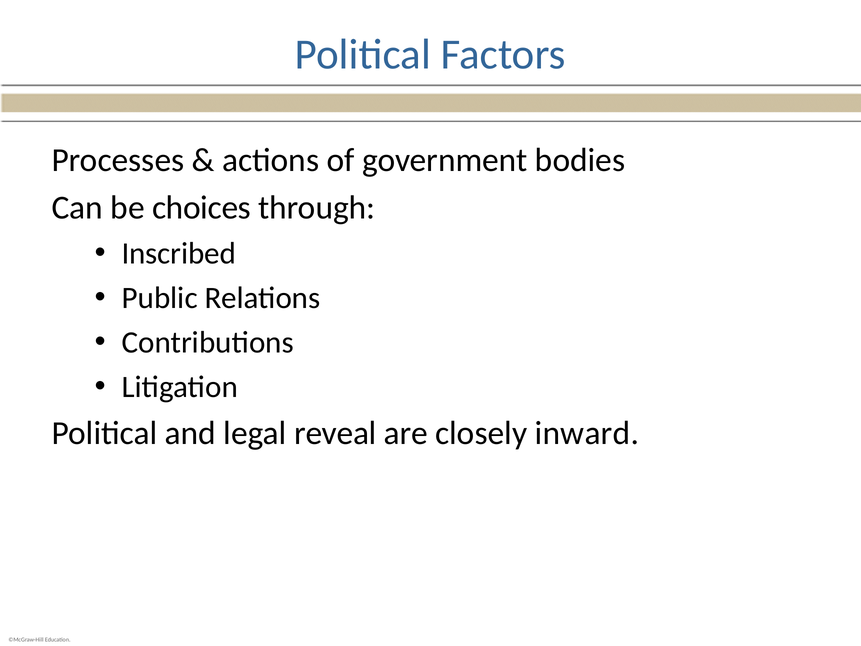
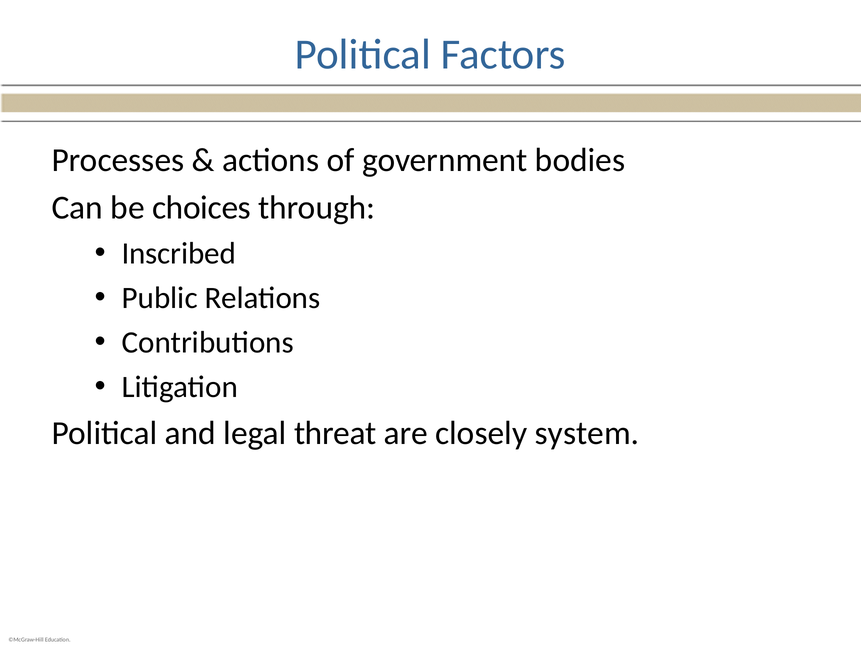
reveal: reveal -> threat
inward: inward -> system
